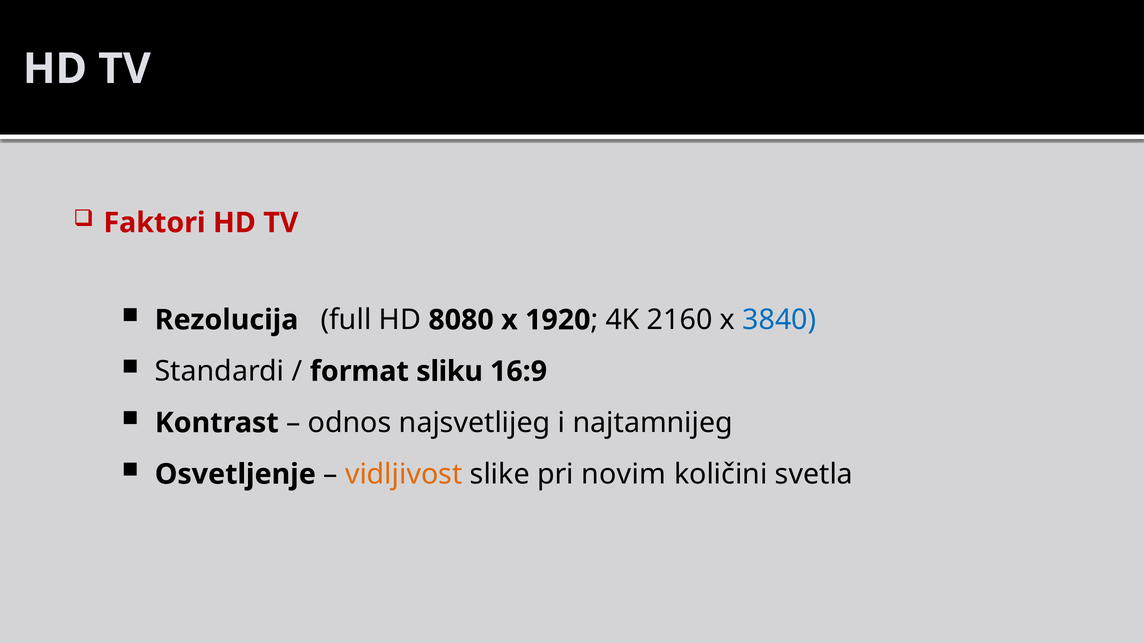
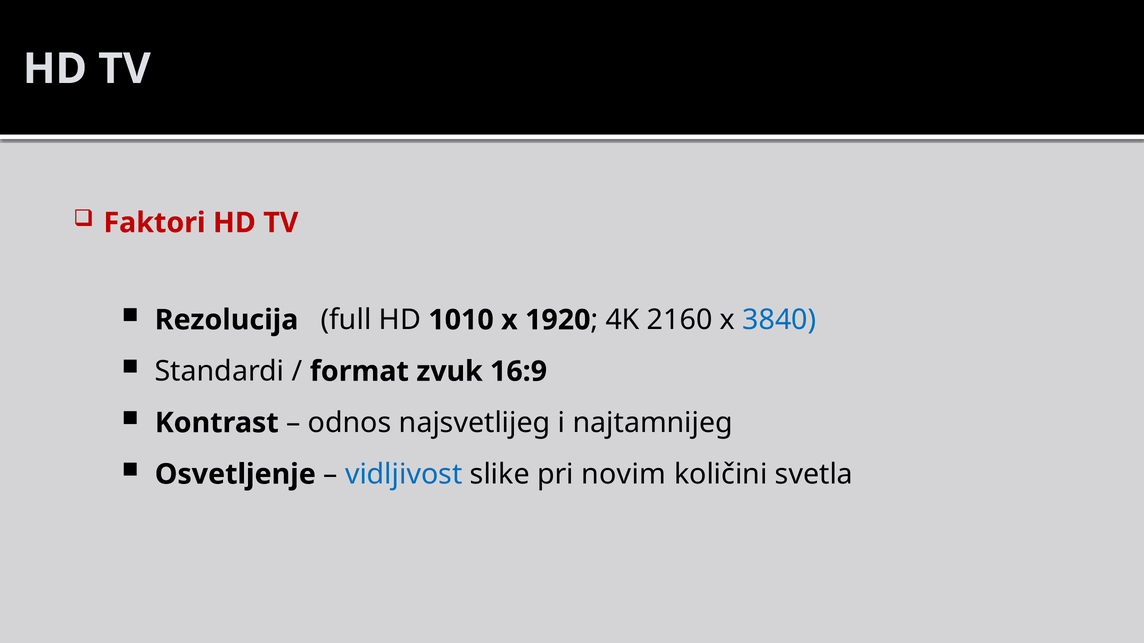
8080: 8080 -> 1010
sliku: sliku -> zvuk
vidljivost colour: orange -> blue
